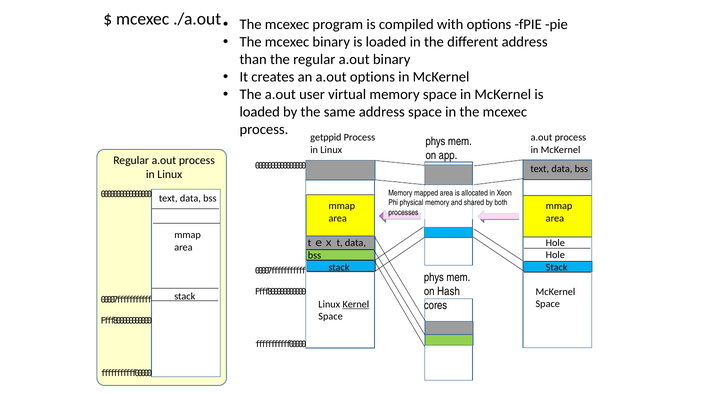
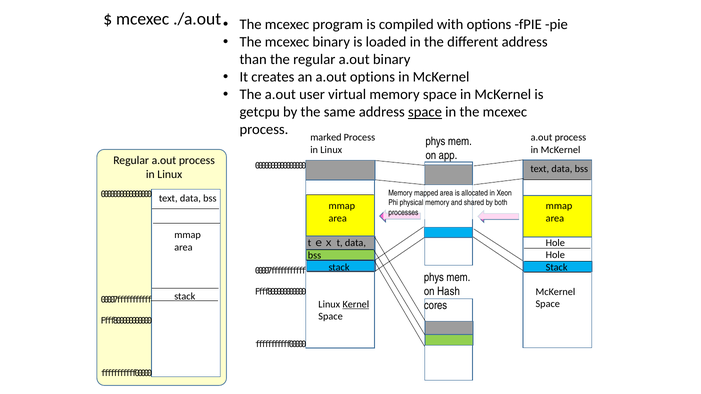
loaded at (260, 112): loaded -> getcpu
space at (425, 112) underline: none -> present
getppid: getppid -> marked
